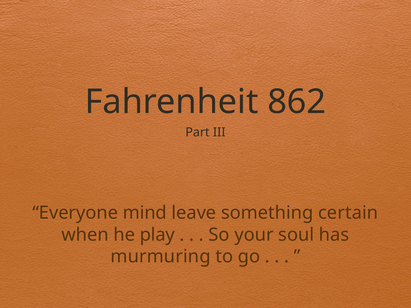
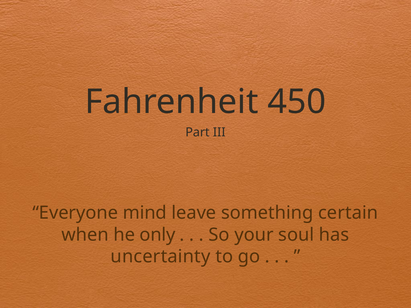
862: 862 -> 450
play: play -> only
murmuring: murmuring -> uncertainty
